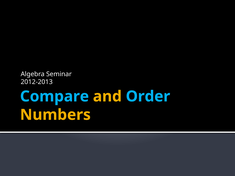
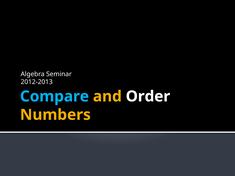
Order colour: light blue -> white
